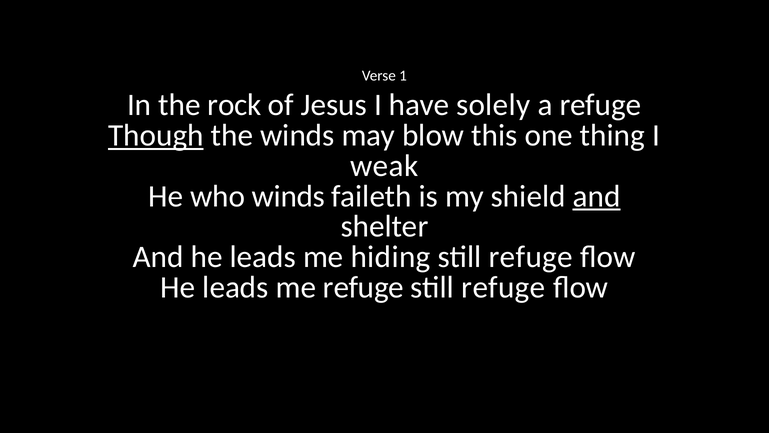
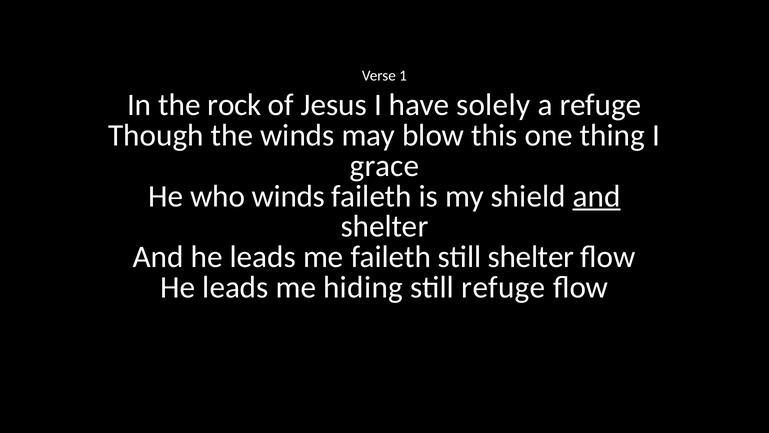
Though underline: present -> none
weak: weak -> grace
me hiding: hiding -> faileth
refuge at (531, 257): refuge -> shelter
me refuge: refuge -> hiding
